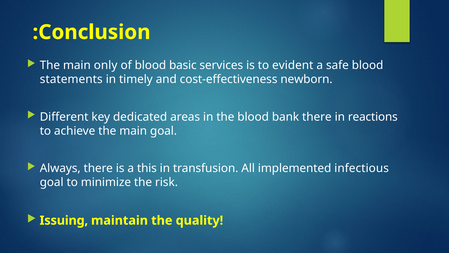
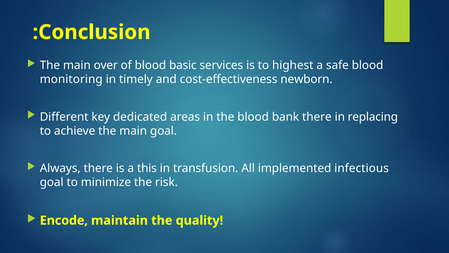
only: only -> over
evident: evident -> highest
statements: statements -> monitoring
reactions: reactions -> replacing
Issuing: Issuing -> Encode
